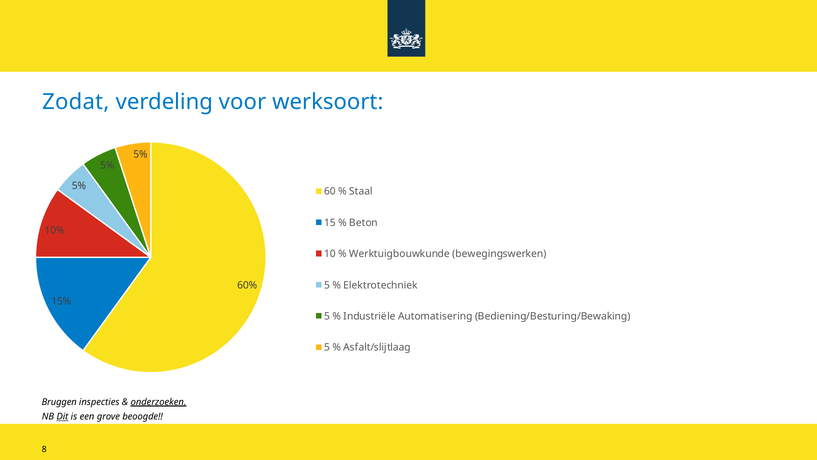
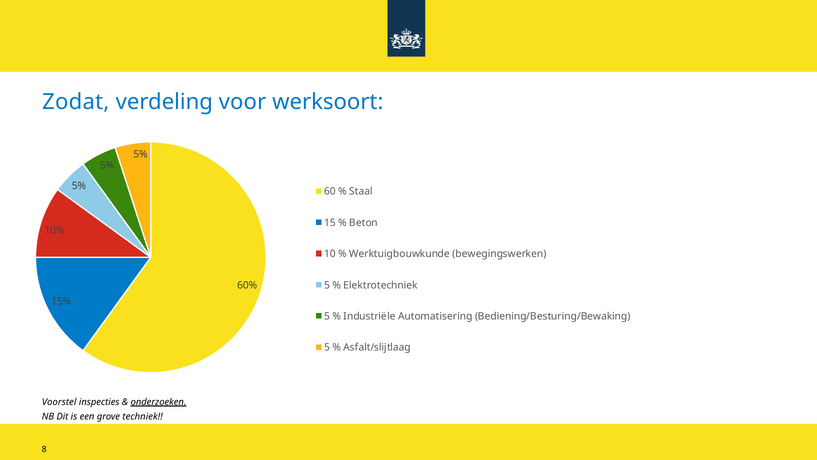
Bruggen: Bruggen -> Voorstel
Dit underline: present -> none
beoogde: beoogde -> techniek
